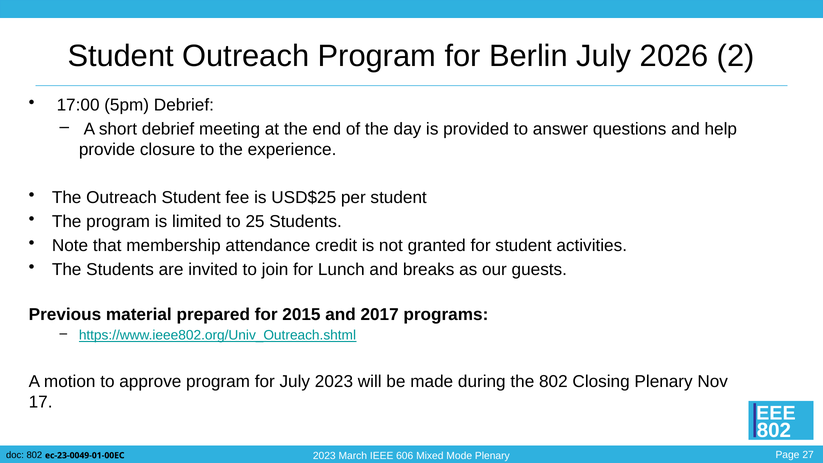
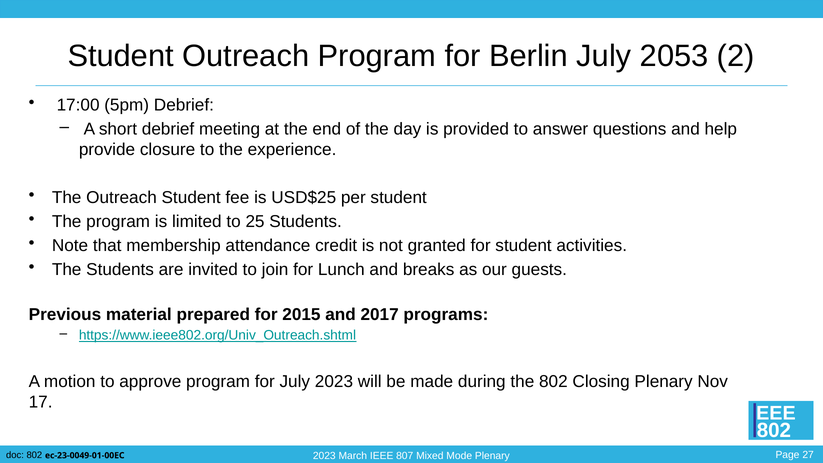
2026: 2026 -> 2053
606: 606 -> 807
